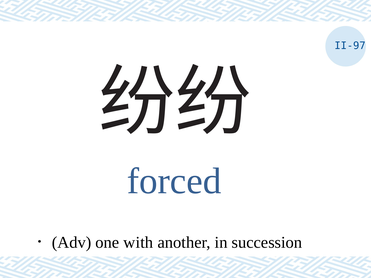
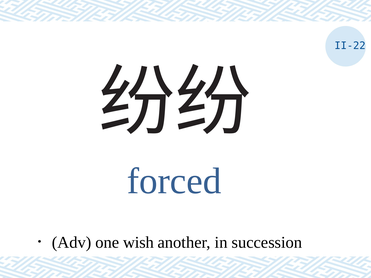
II-97: II-97 -> II-22
with: with -> wish
